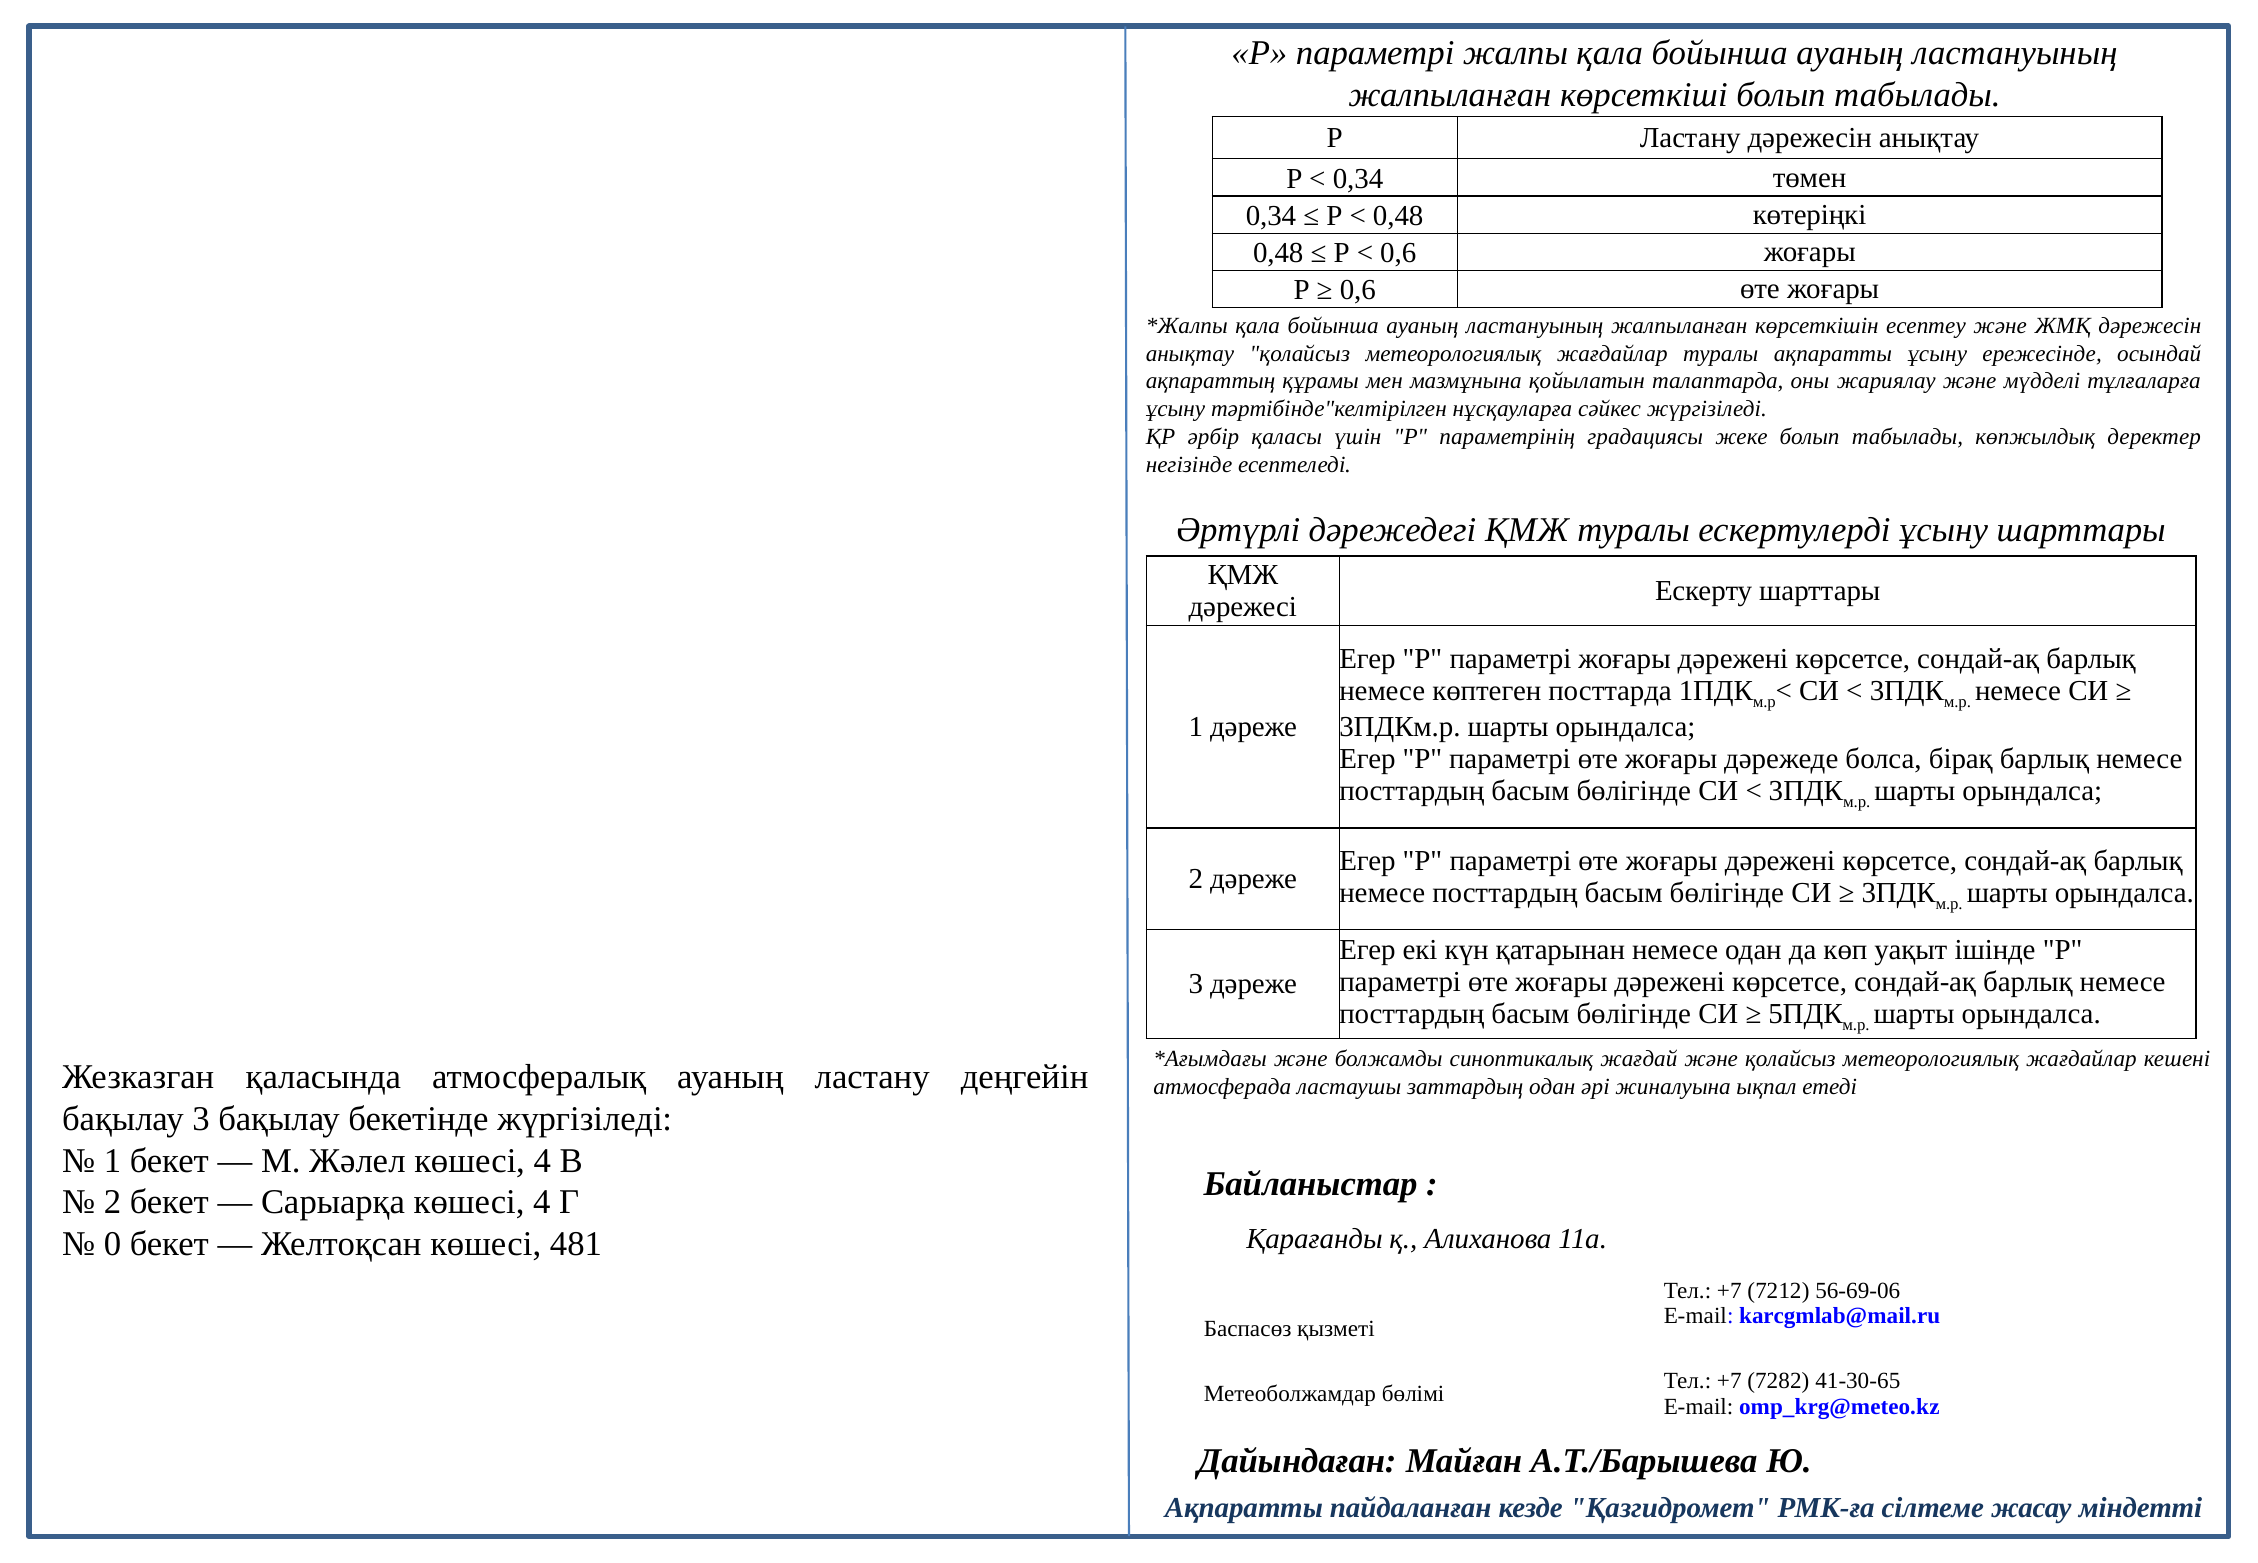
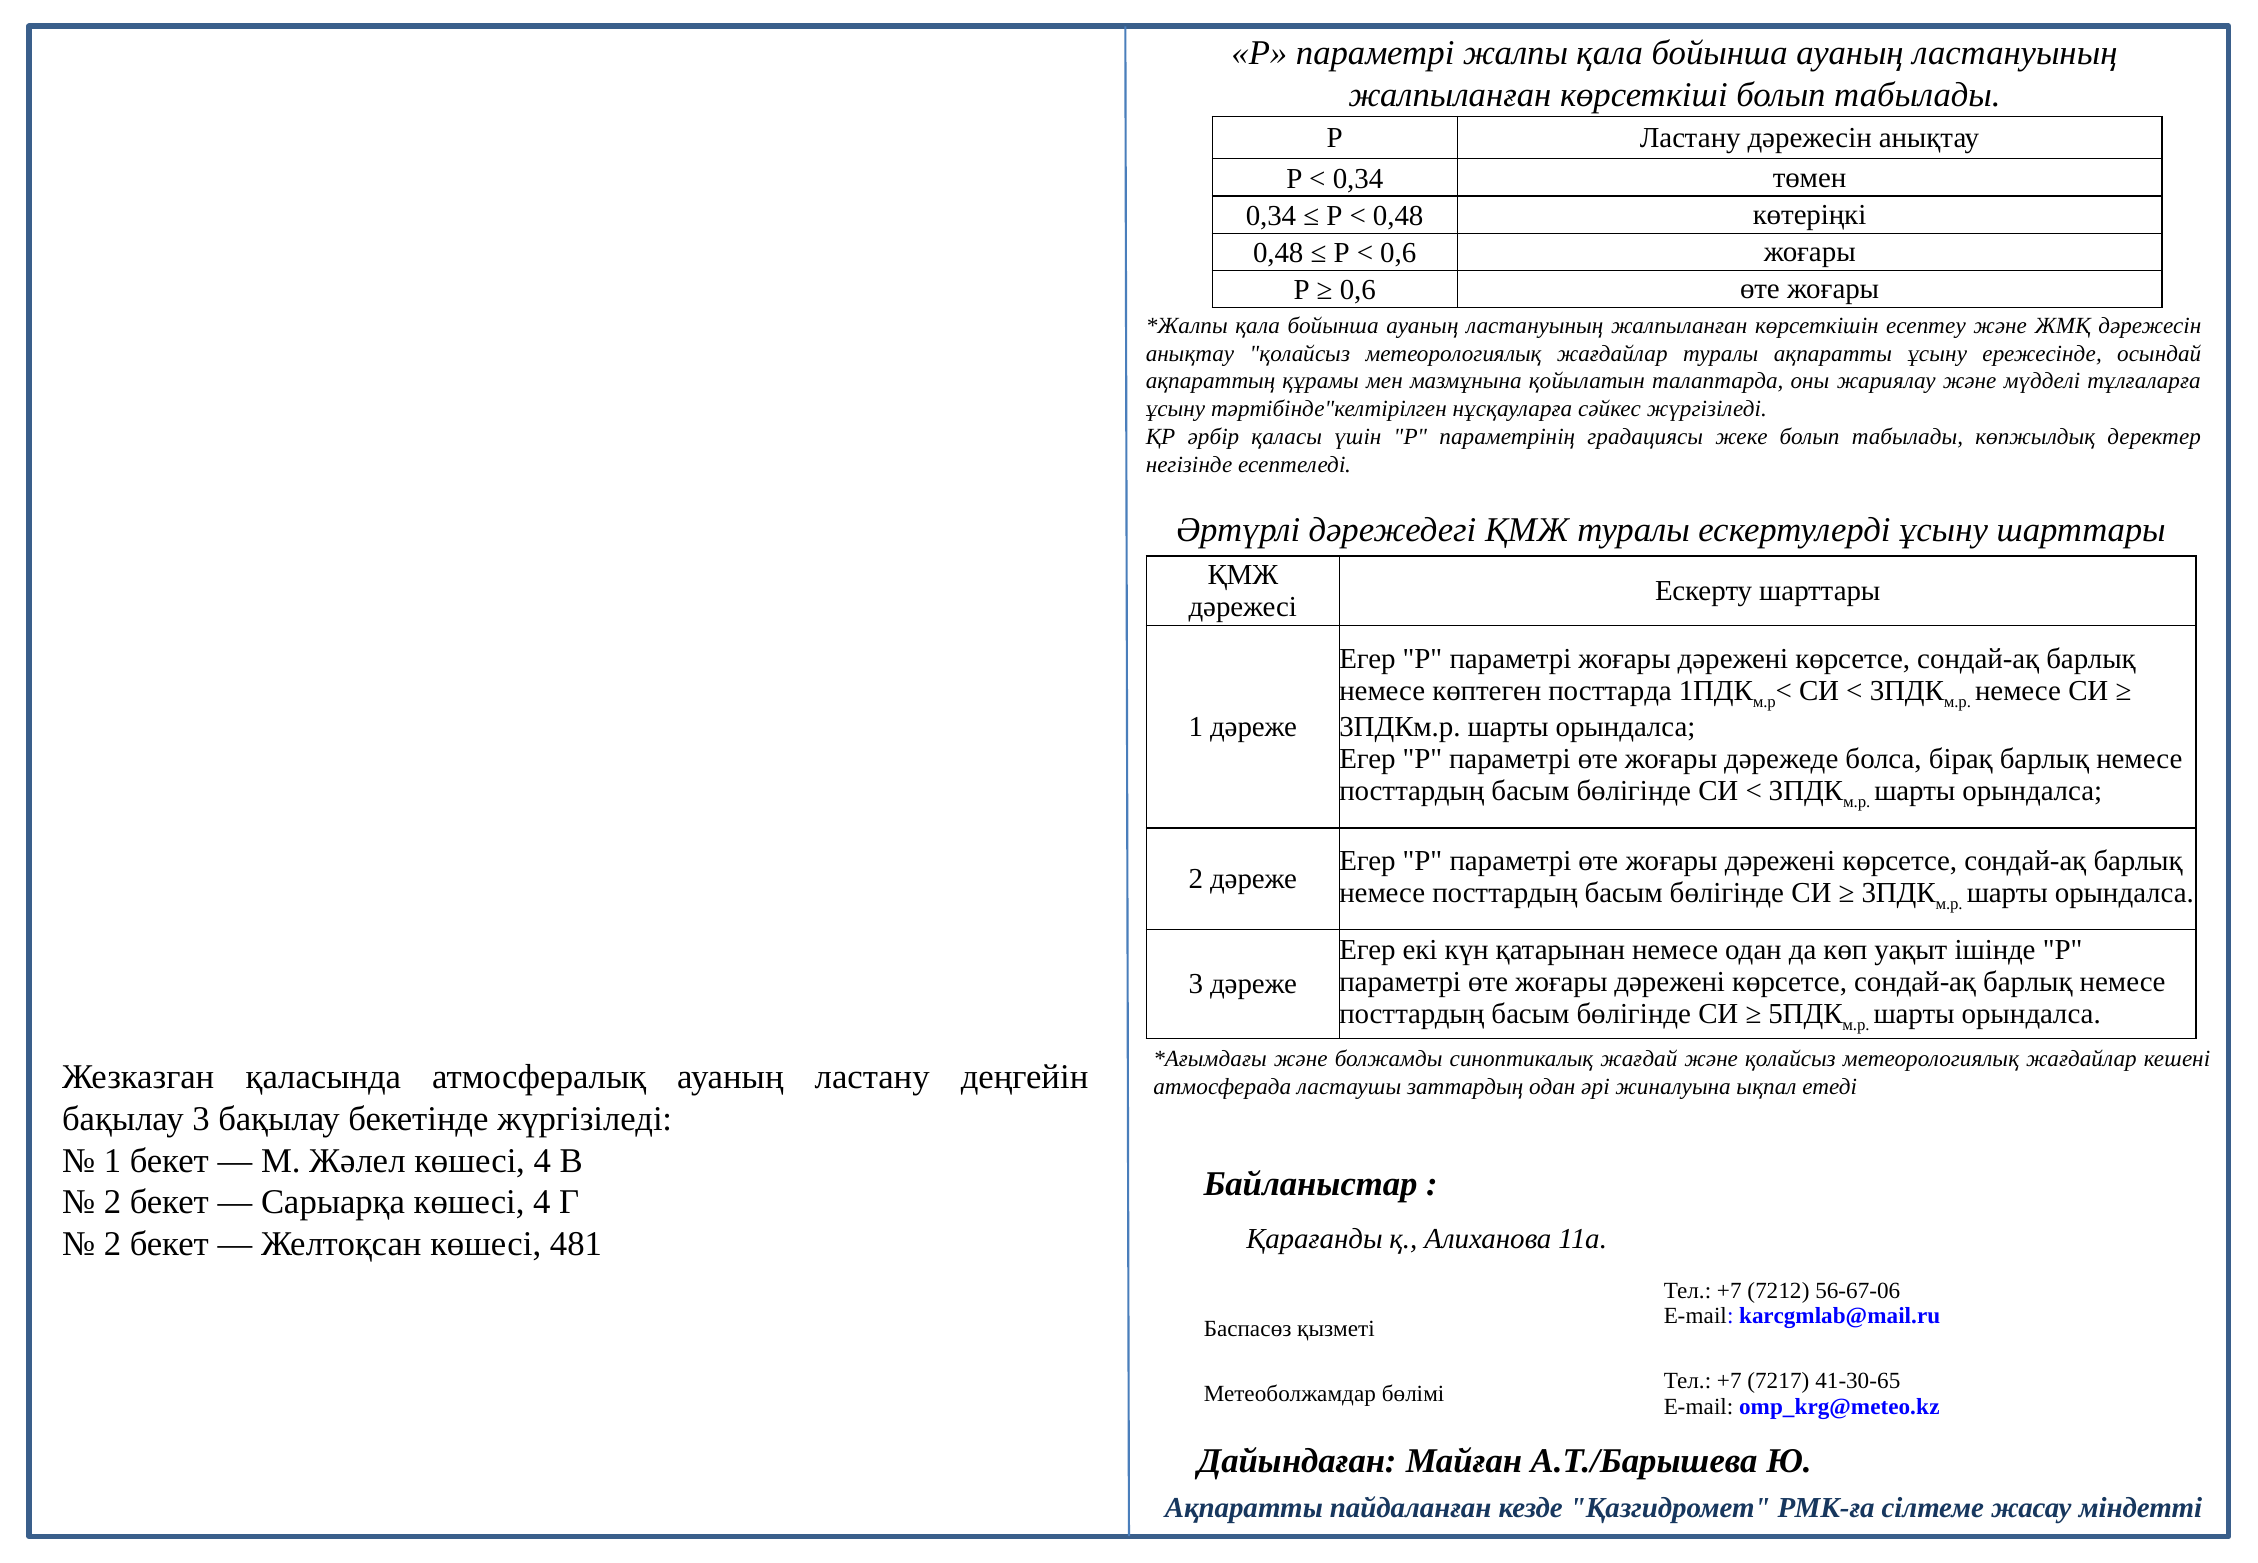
0 at (113, 1244): 0 -> 2
56-69-06: 56-69-06 -> 56-67-06
7282: 7282 -> 7217
